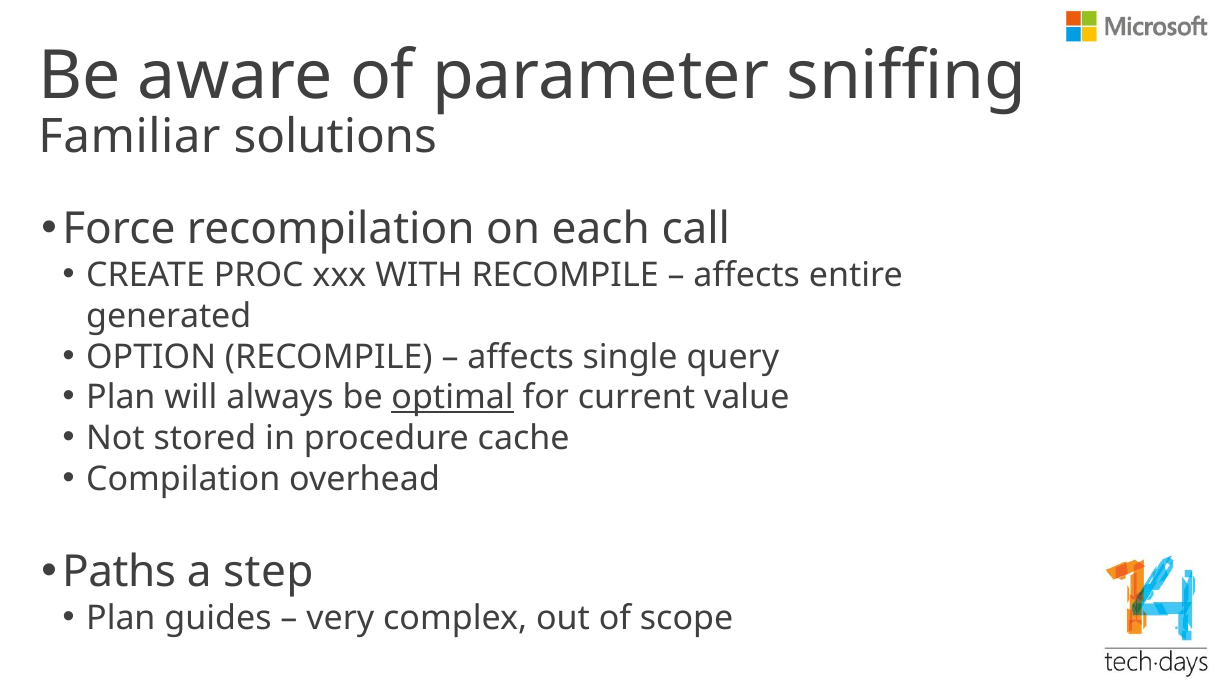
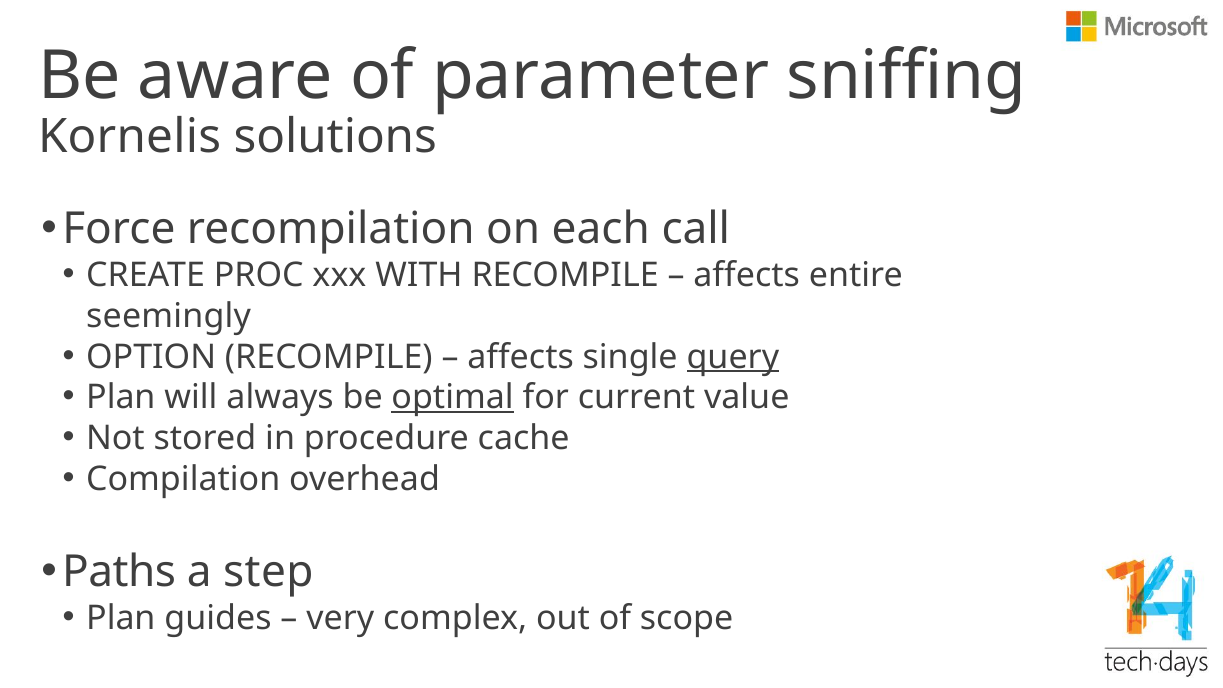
Familiar: Familiar -> Kornelis
generated: generated -> seemingly
query underline: none -> present
